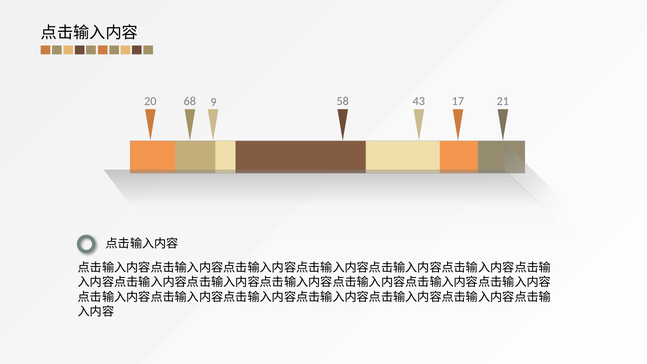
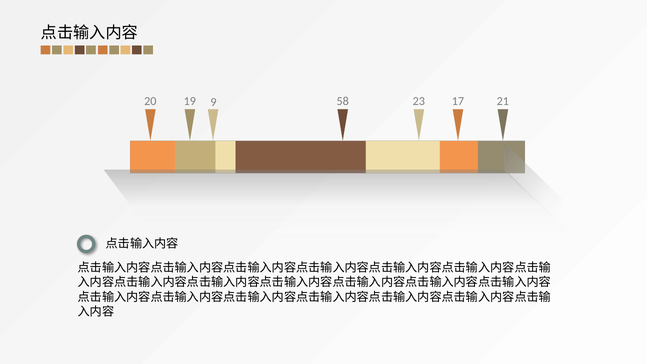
68: 68 -> 19
43: 43 -> 23
